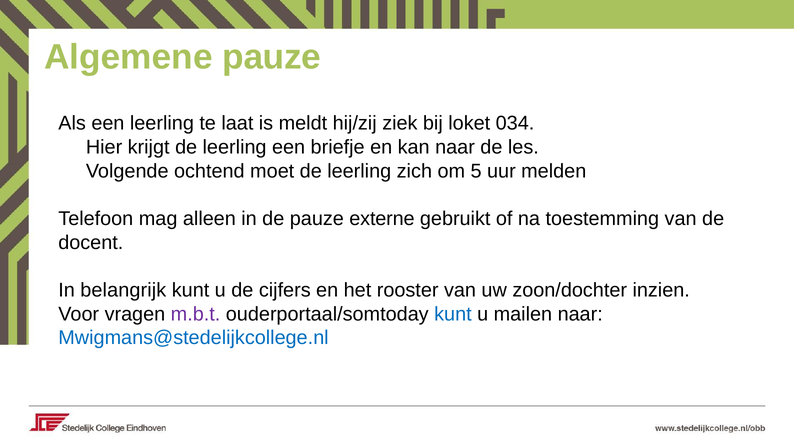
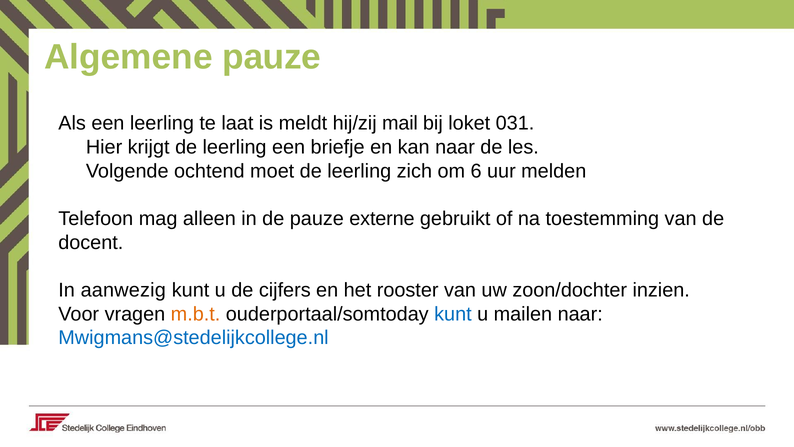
ziek: ziek -> mail
034: 034 -> 031
5: 5 -> 6
belangrijk: belangrijk -> aanwezig
m.b.t colour: purple -> orange
